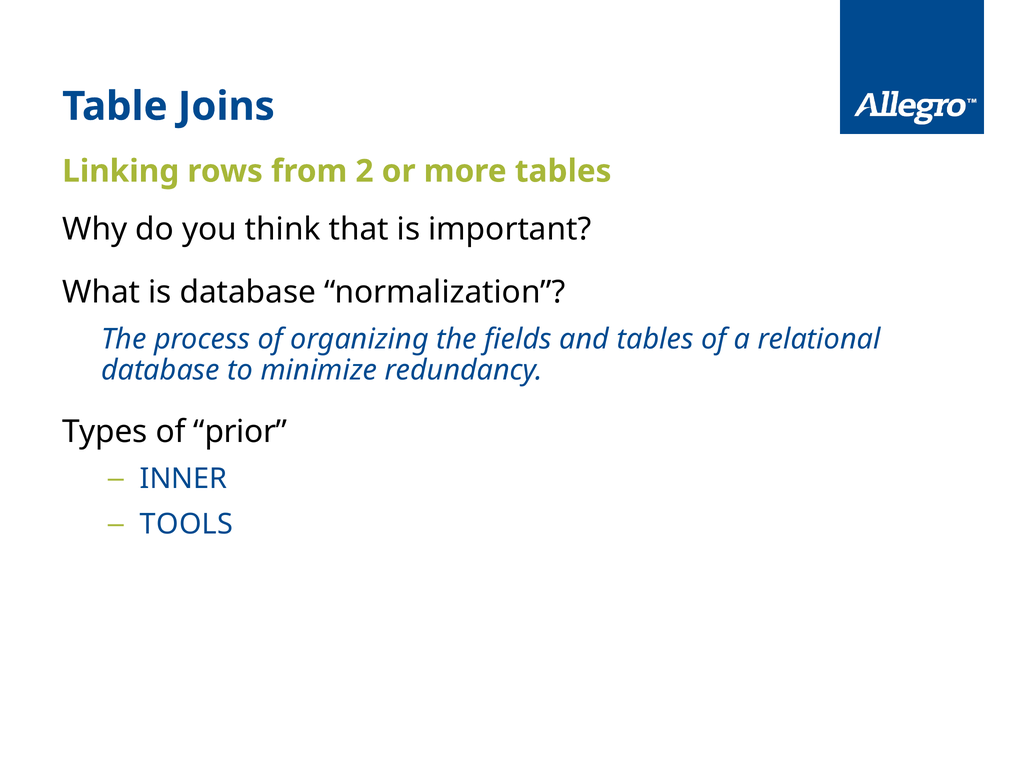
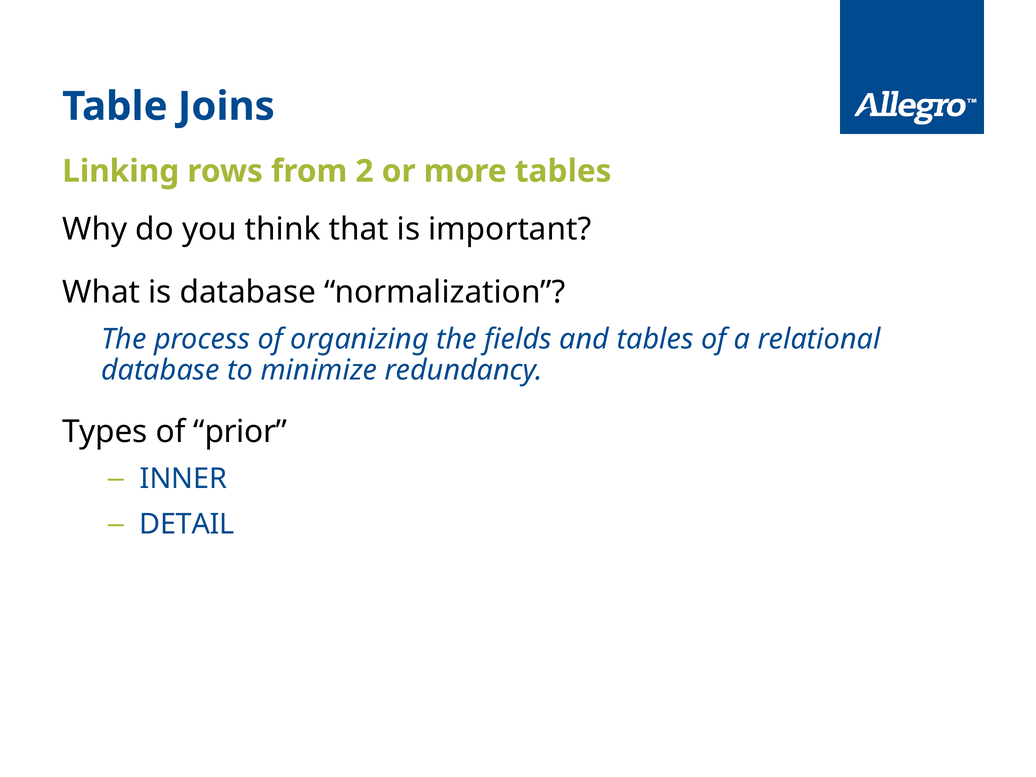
TOOLS: TOOLS -> DETAIL
